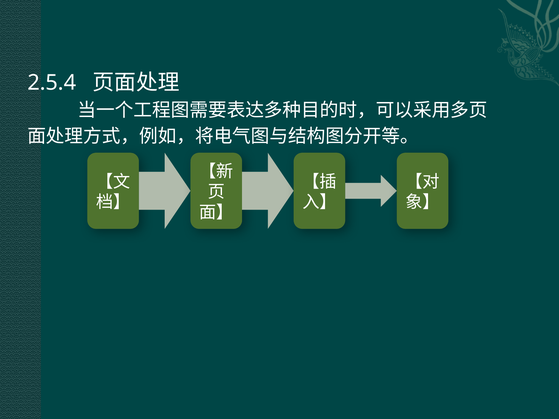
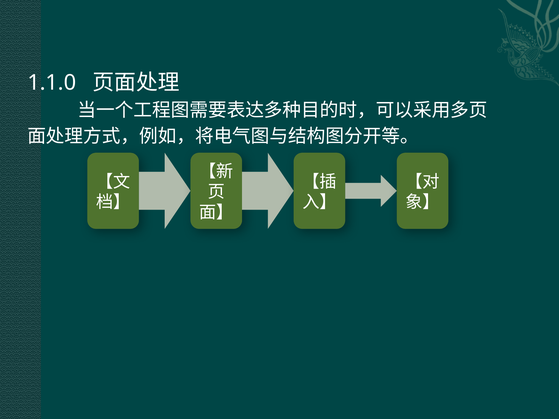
2.5.4: 2.5.4 -> 1.1.0
